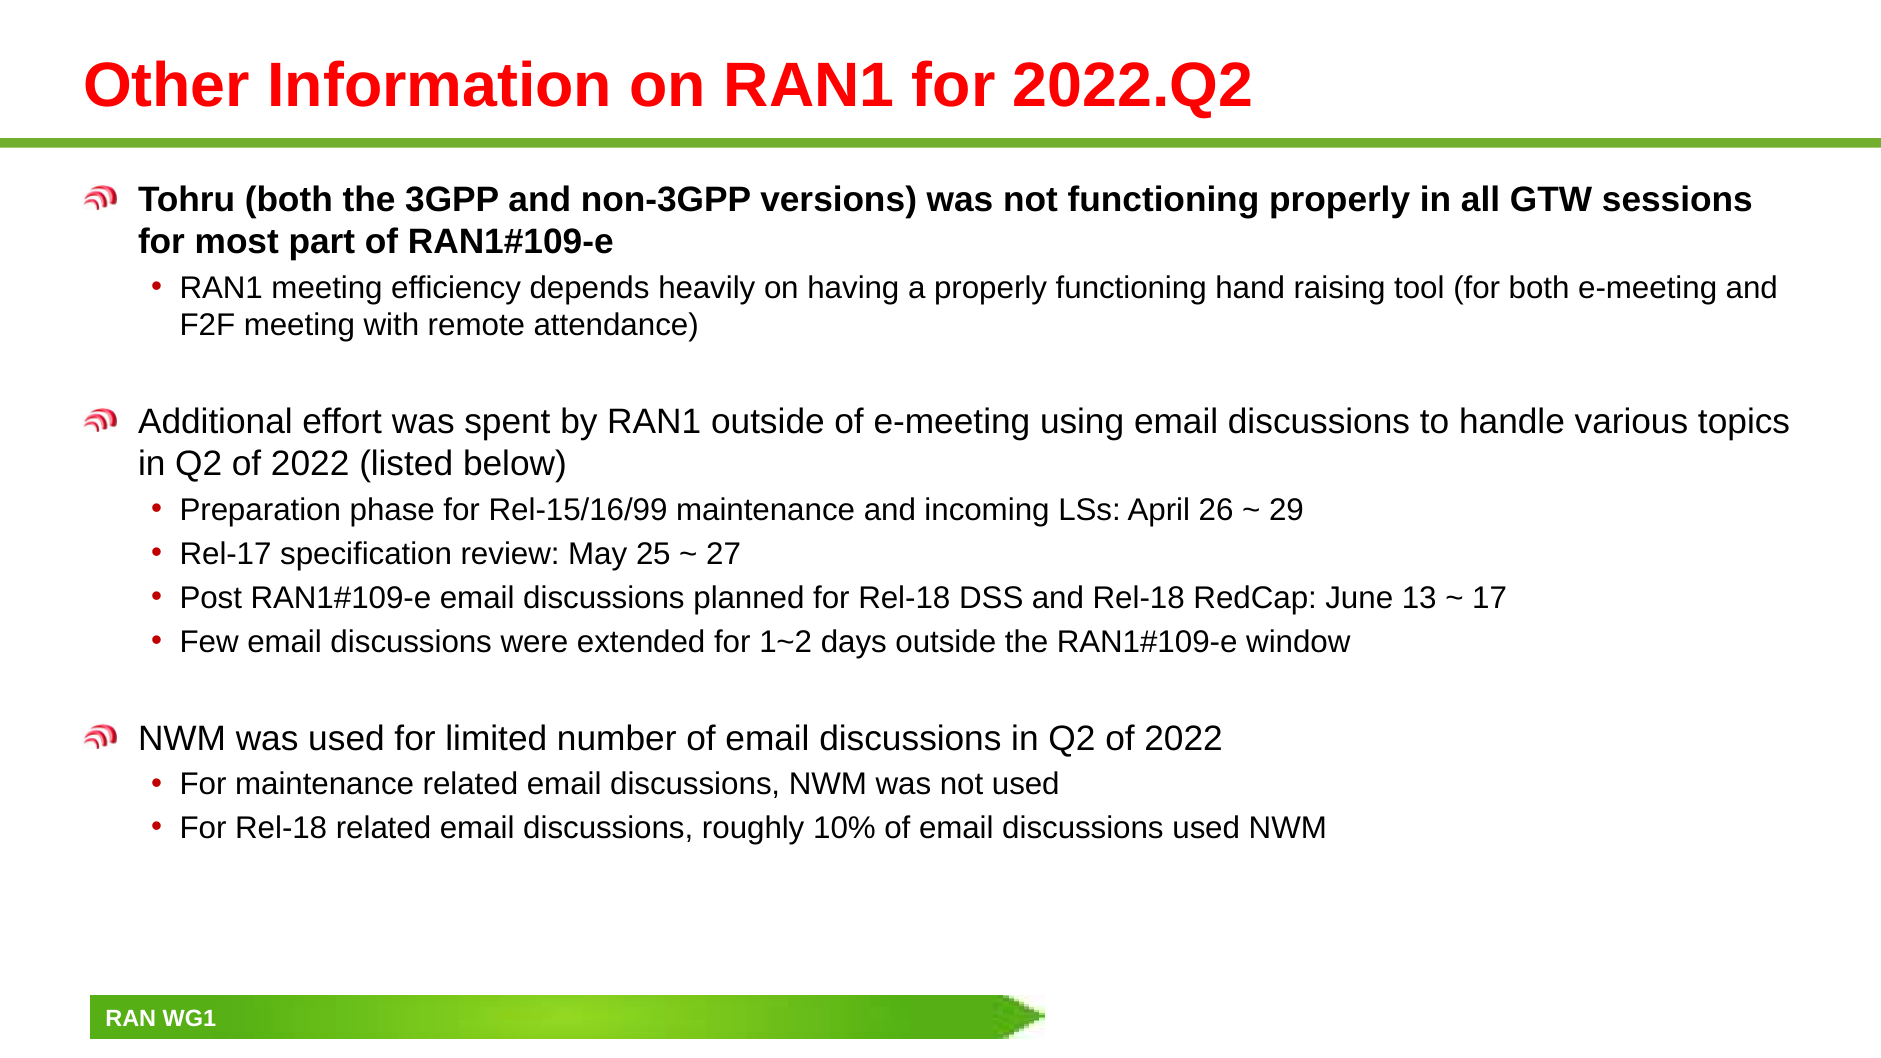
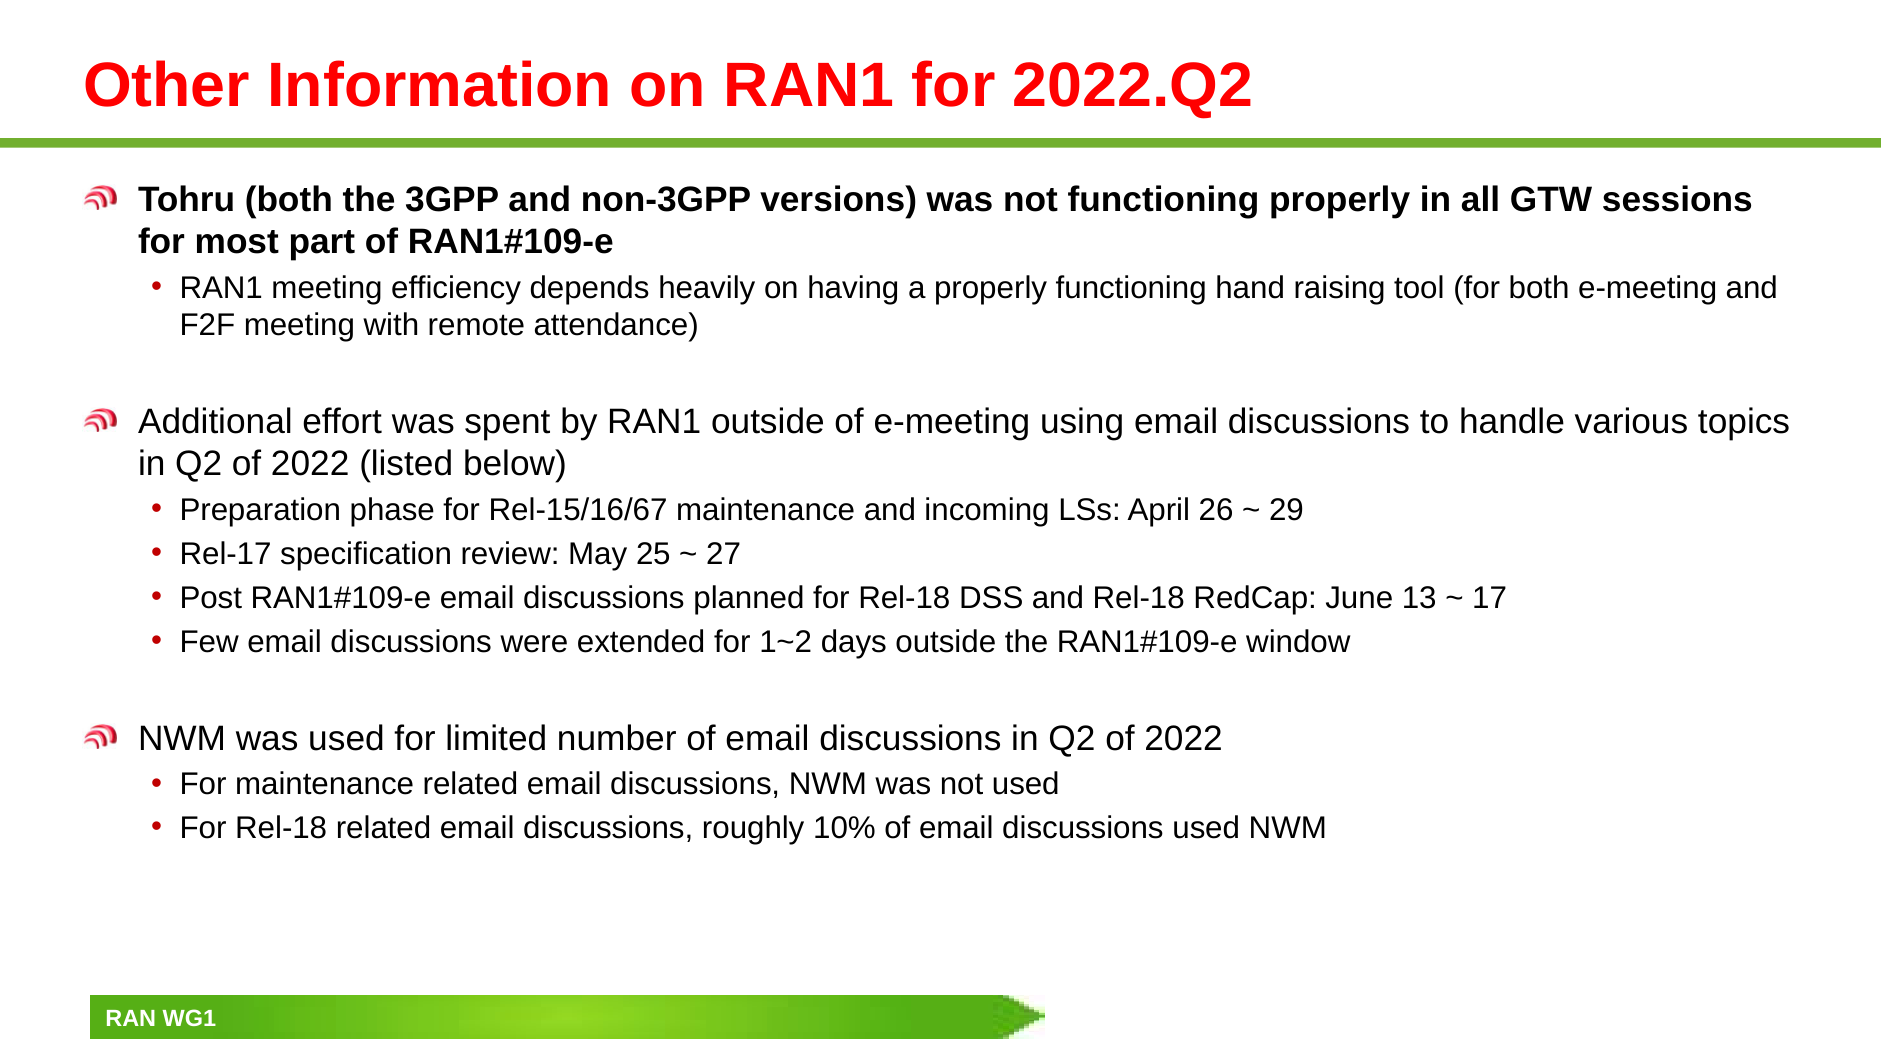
Rel-15/16/99: Rel-15/16/99 -> Rel-15/16/67
